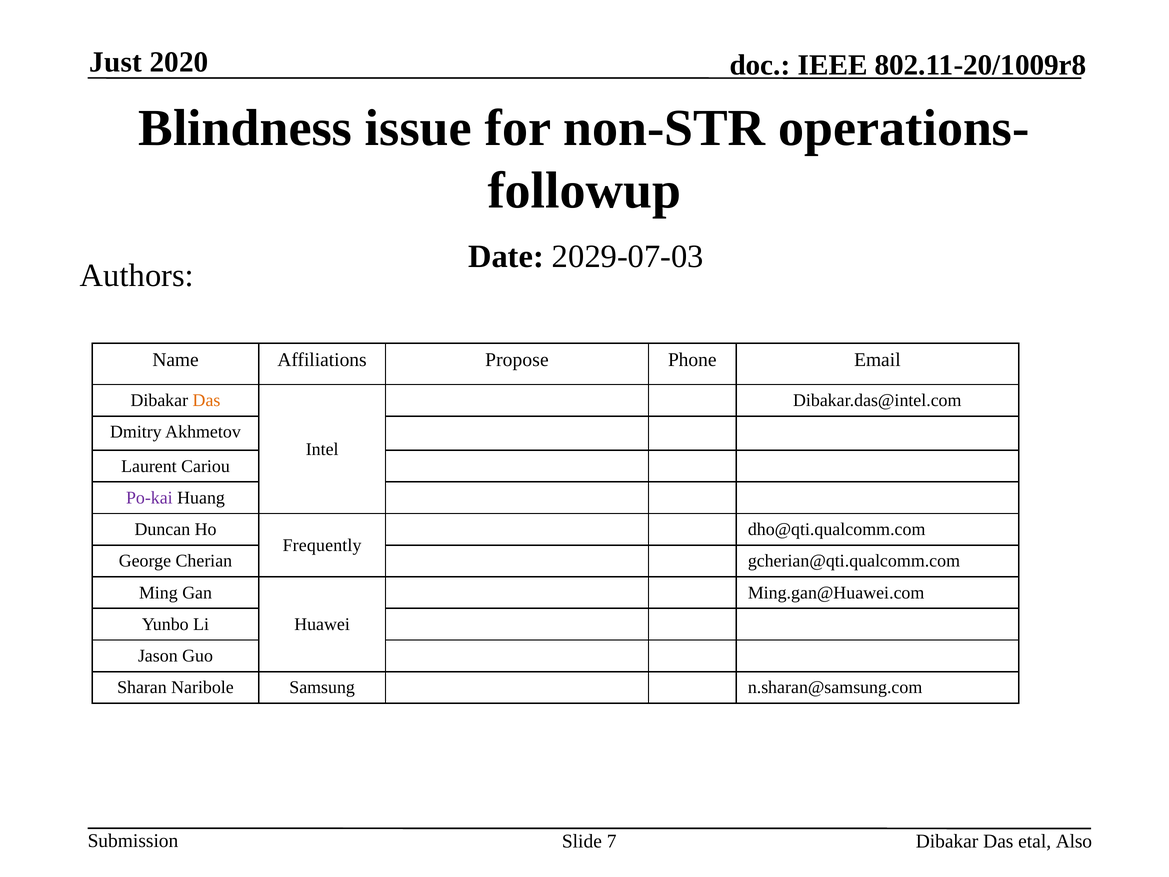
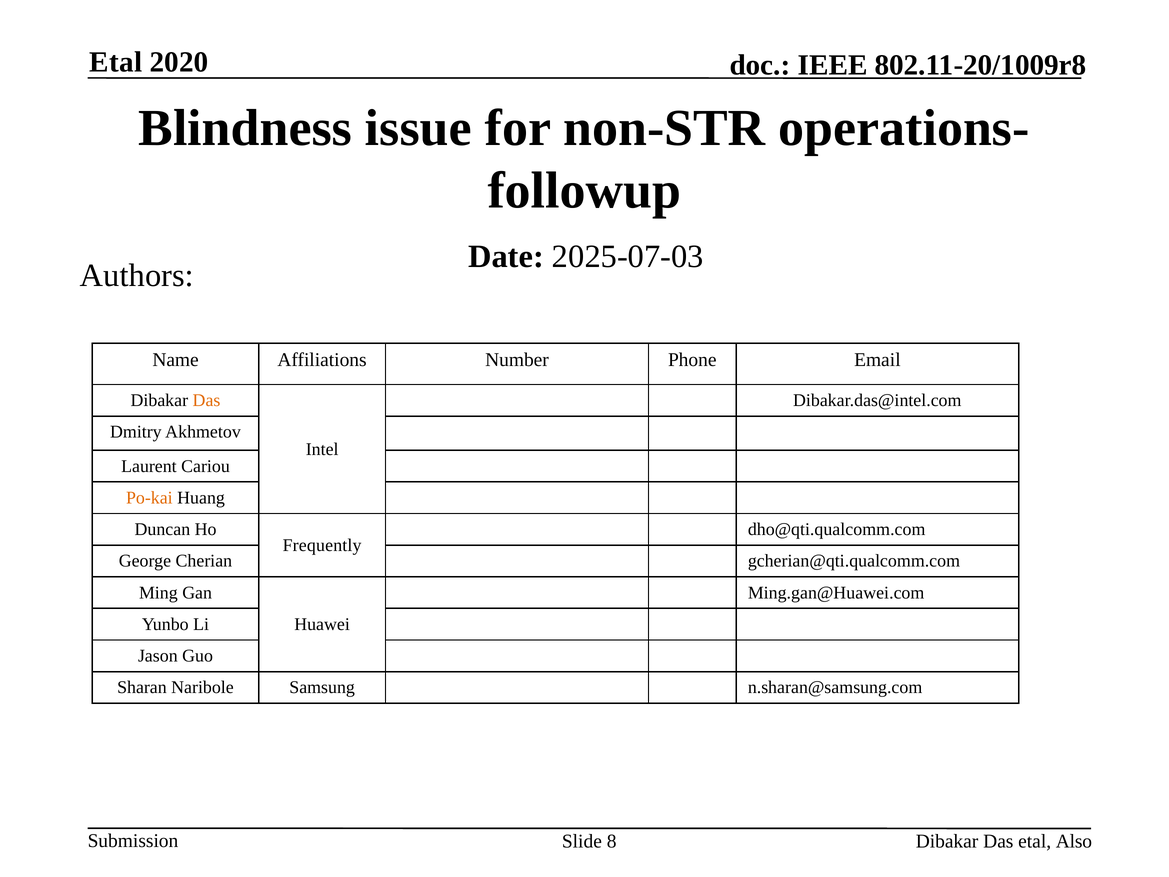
Just at (116, 62): Just -> Etal
2029-07-03: 2029-07-03 -> 2025-07-03
Propose: Propose -> Number
Po-kai colour: purple -> orange
7: 7 -> 8
